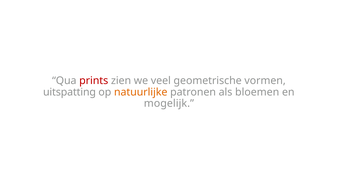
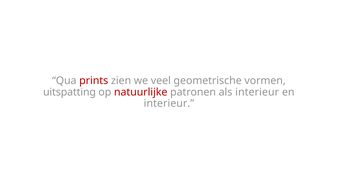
natuurlijke colour: orange -> red
als bloemen: bloemen -> interieur
mogelijk at (169, 104): mogelijk -> interieur
